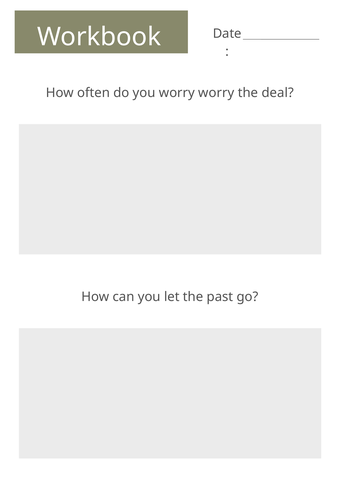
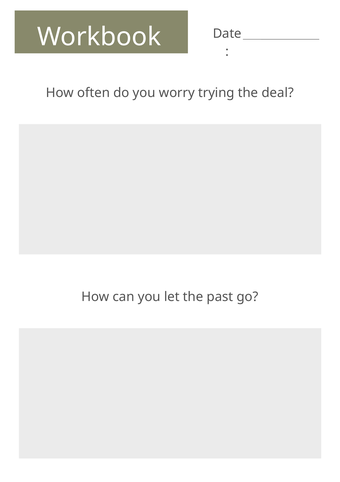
worry worry: worry -> trying
